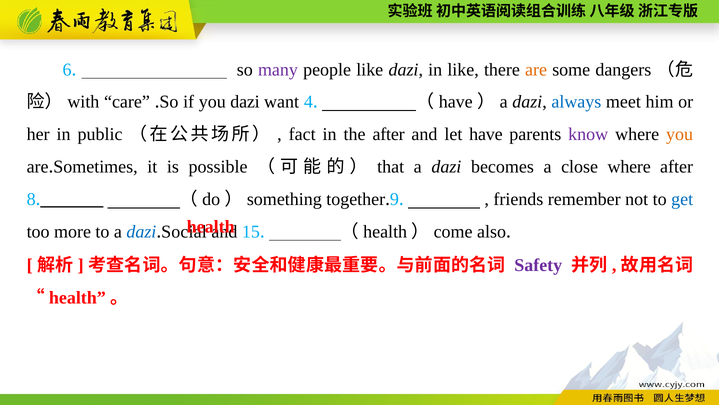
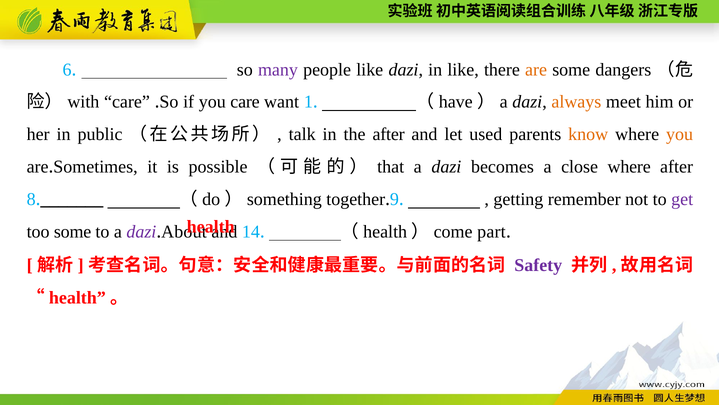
you dazi: dazi -> care
4: 4 -> 1
always colour: blue -> orange
fact: fact -> talk
let have: have -> used
know colour: purple -> orange
friends: friends -> getting
get colour: blue -> purple
too more: more -> some
dazi at (141, 231) colour: blue -> purple
Social: Social -> About
15: 15 -> 14
also: also -> part
